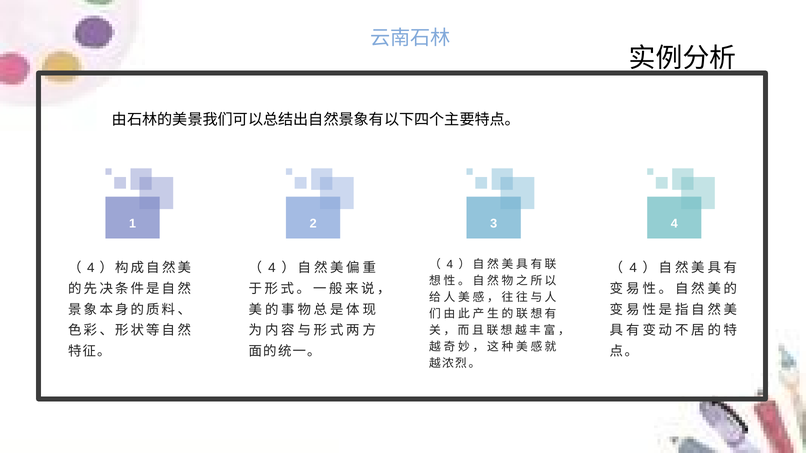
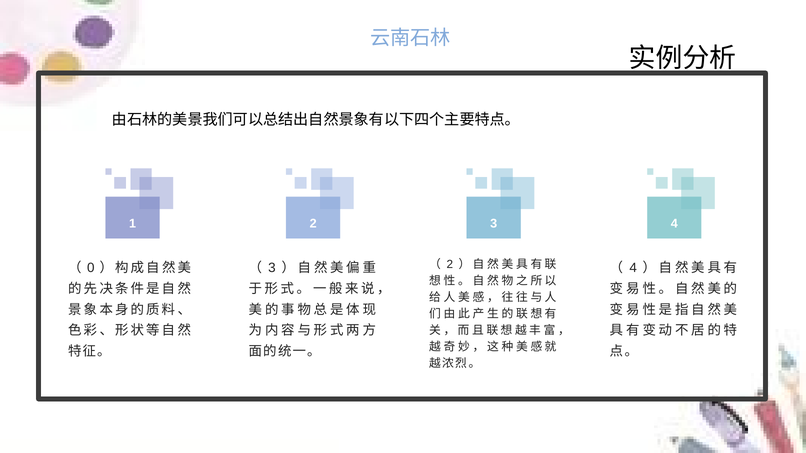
4 at (450, 265): 4 -> 2
4 at (91, 268): 4 -> 0
4 at (272, 268): 4 -> 3
